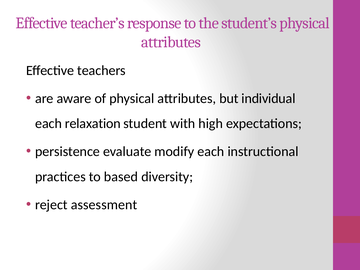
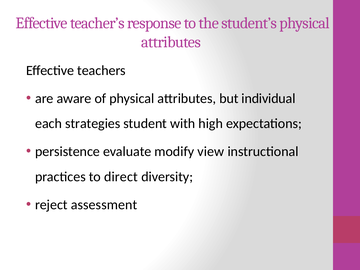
relaxation: relaxation -> strategies
modify each: each -> view
based: based -> direct
